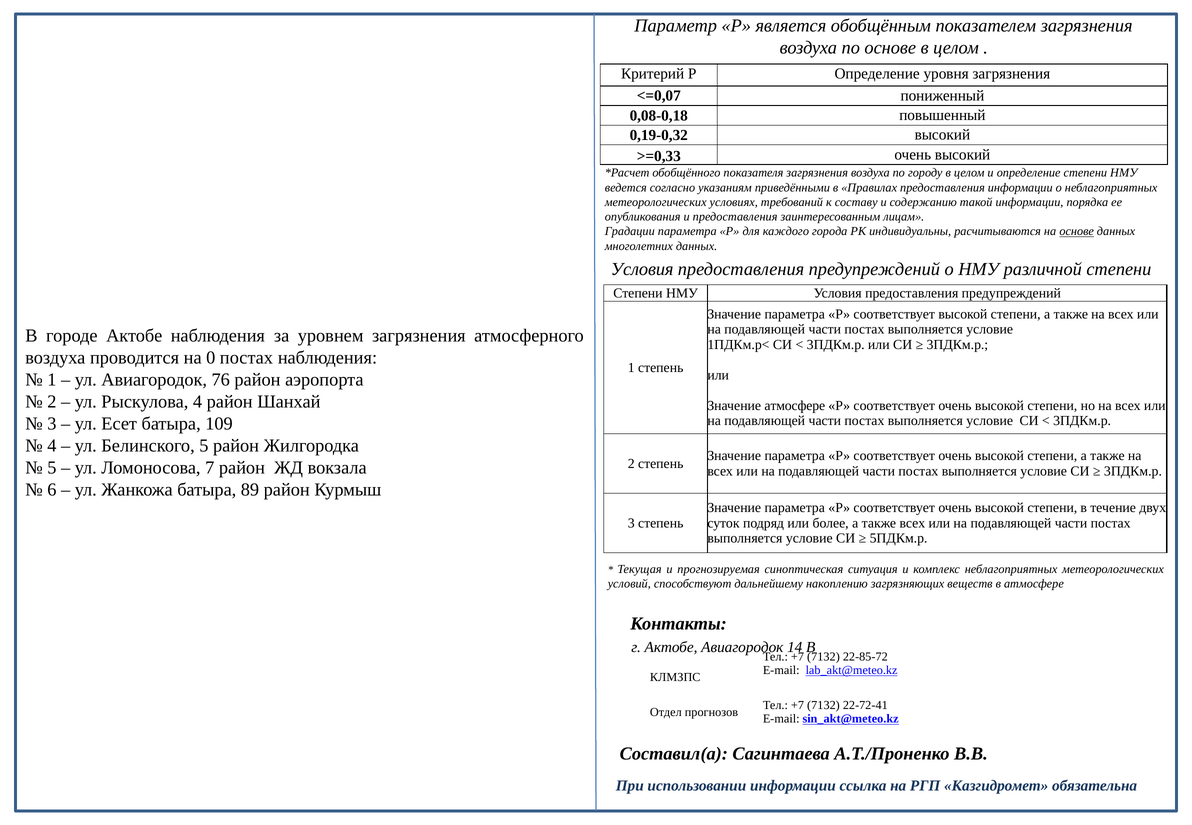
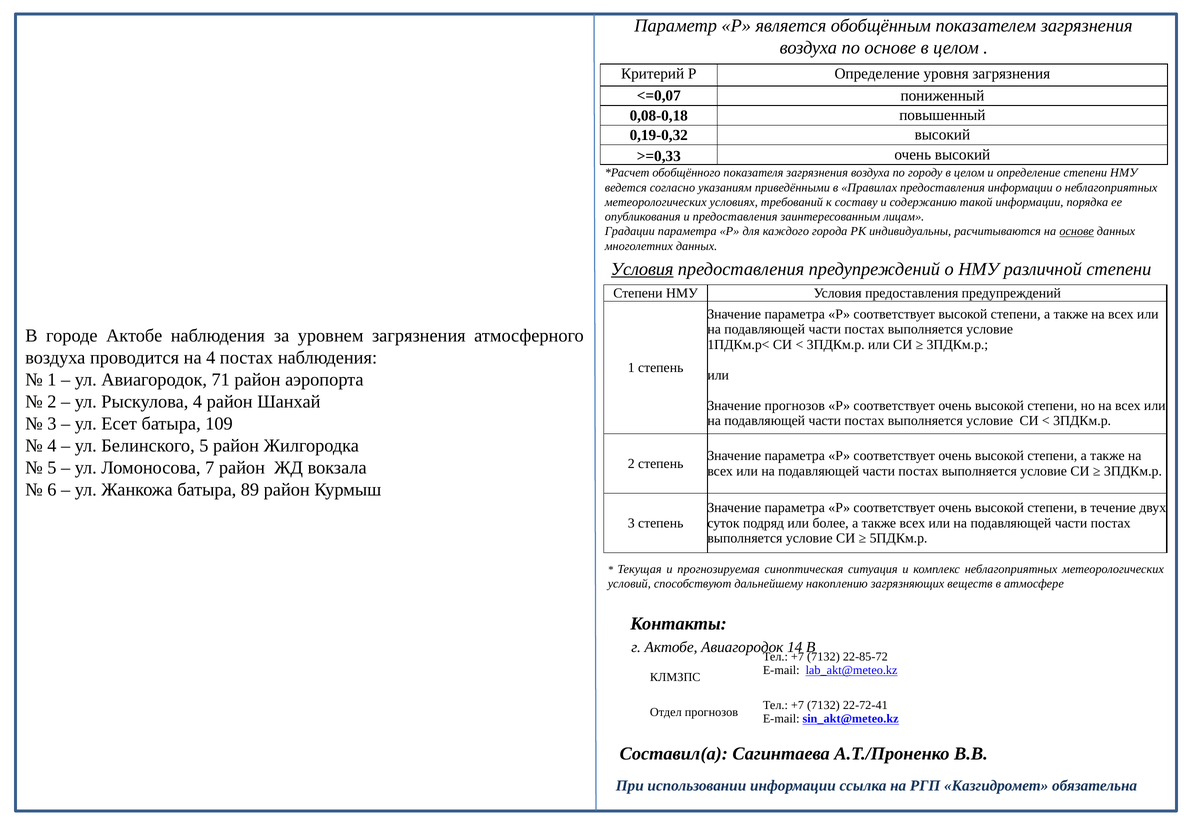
Условия at (642, 269) underline: none -> present
на 0: 0 -> 4
76: 76 -> 71
Значение атмосфере: атмосфере -> прогнозов
